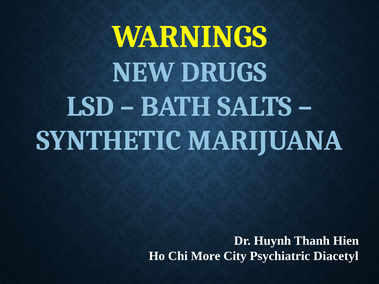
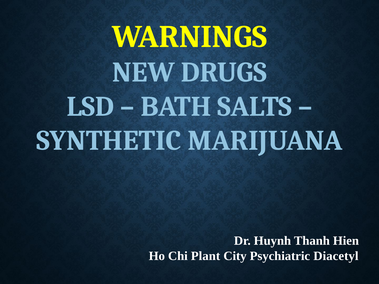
More: More -> Plant
